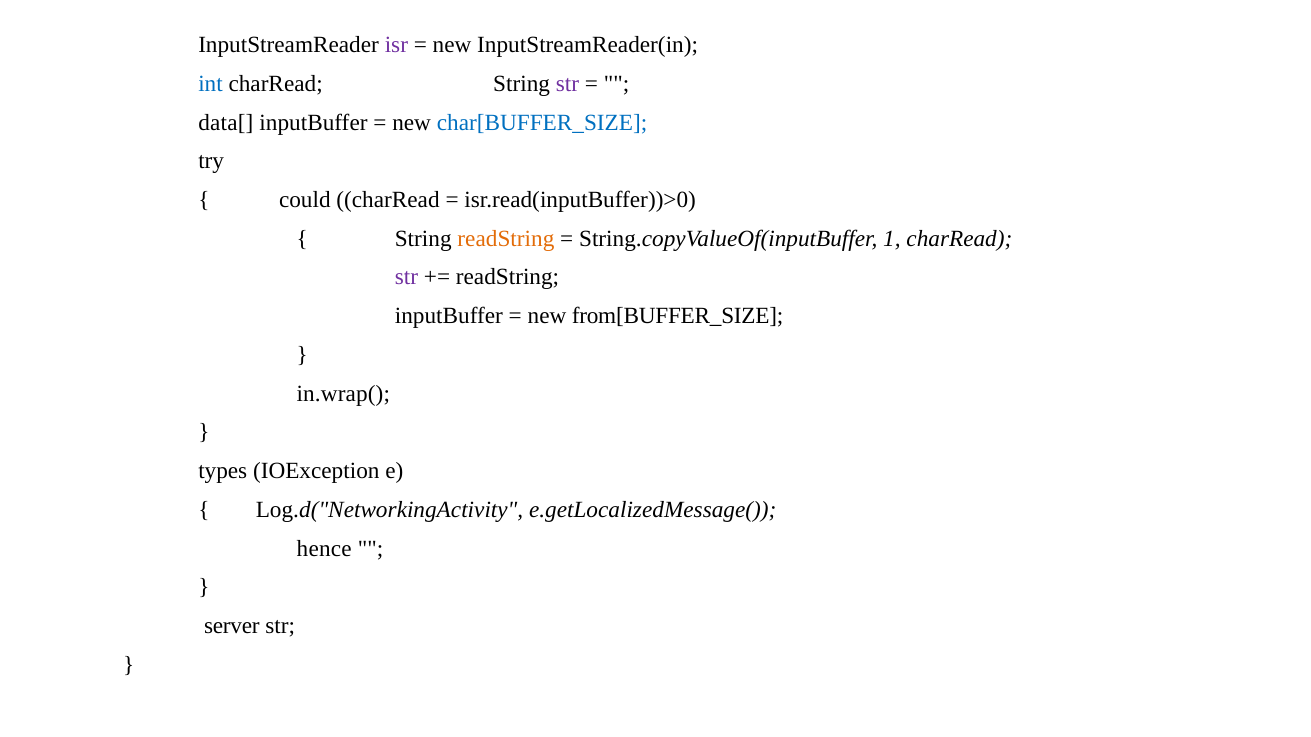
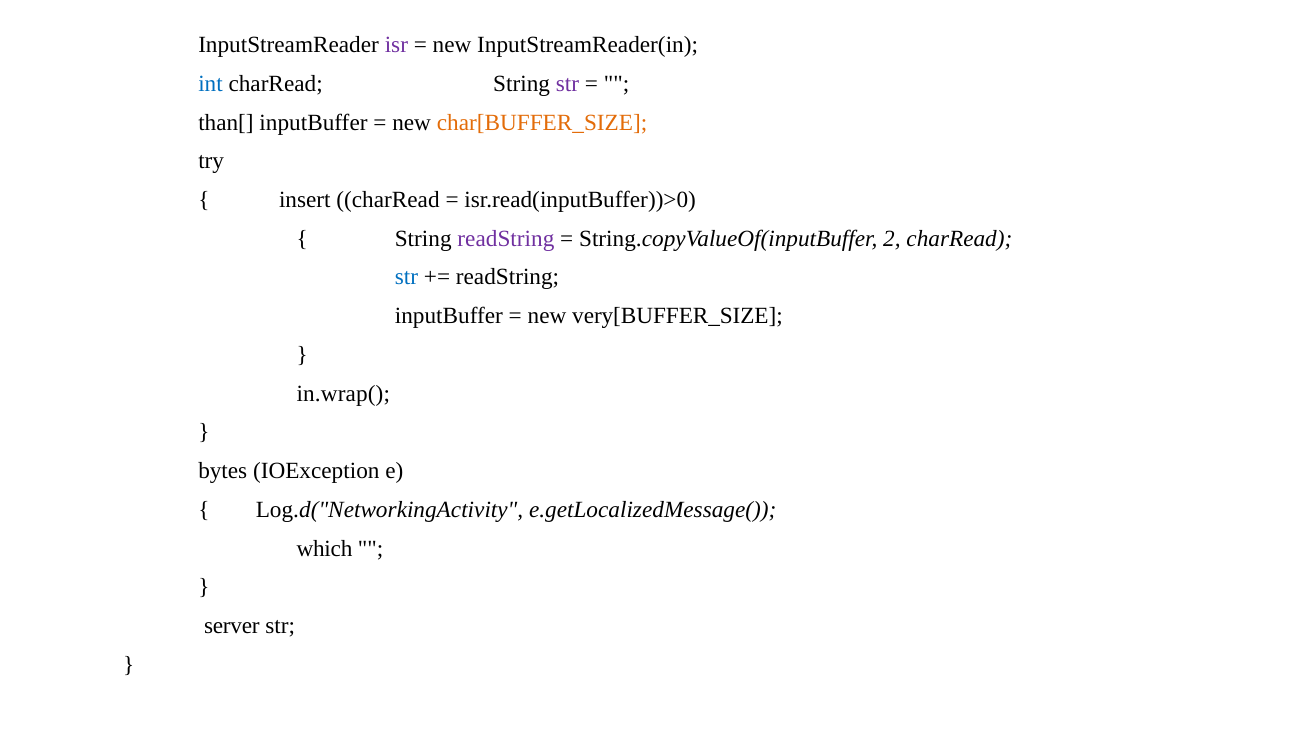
data[: data[ -> than[
char[BUFFER_SIZE colour: blue -> orange
could: could -> insert
readString at (506, 239) colour: orange -> purple
1: 1 -> 2
str at (407, 277) colour: purple -> blue
from[BUFFER_SIZE: from[BUFFER_SIZE -> very[BUFFER_SIZE
types: types -> bytes
hence: hence -> which
